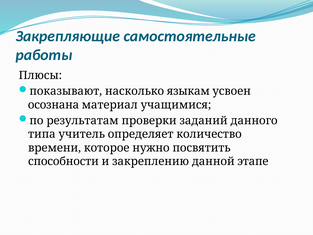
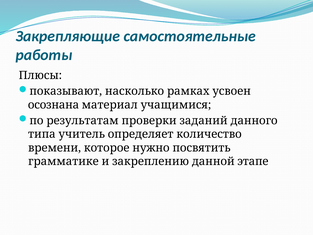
языкам: языкам -> рамках
способности: способности -> грамматике
